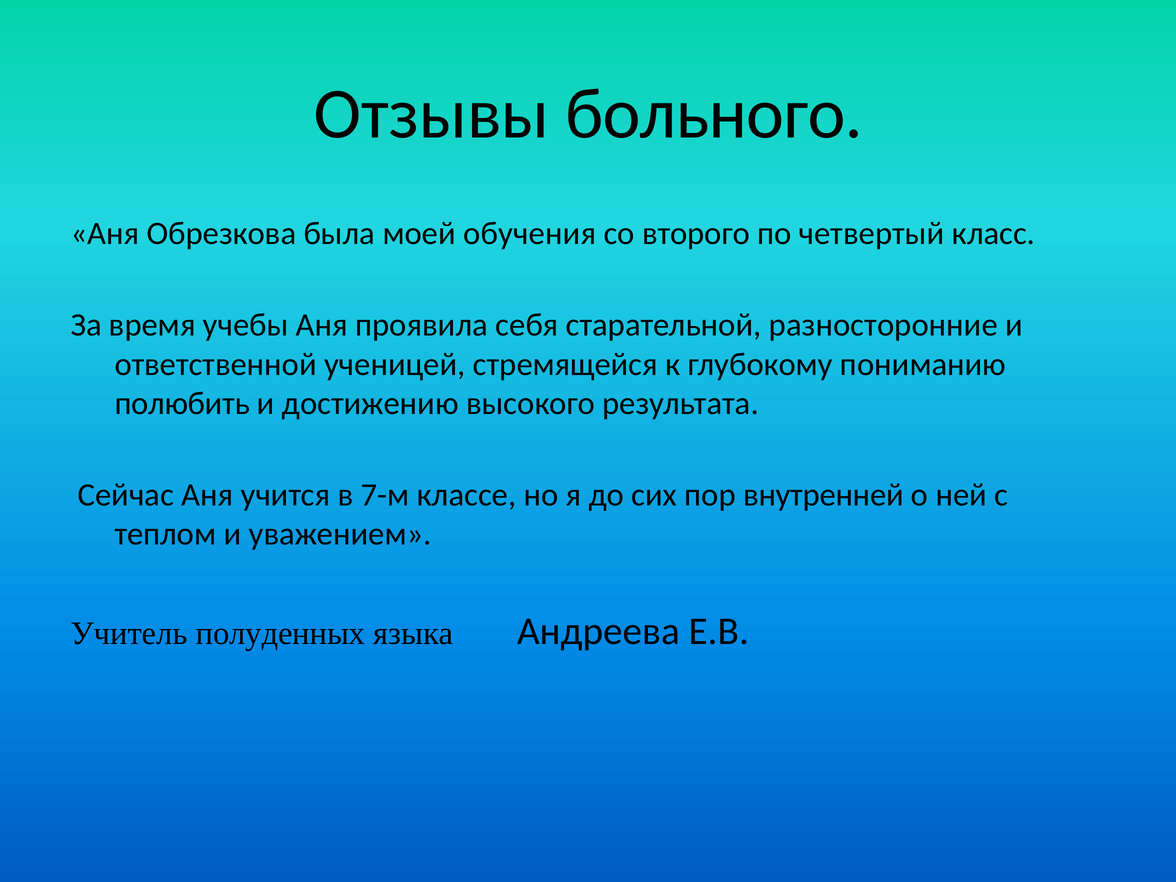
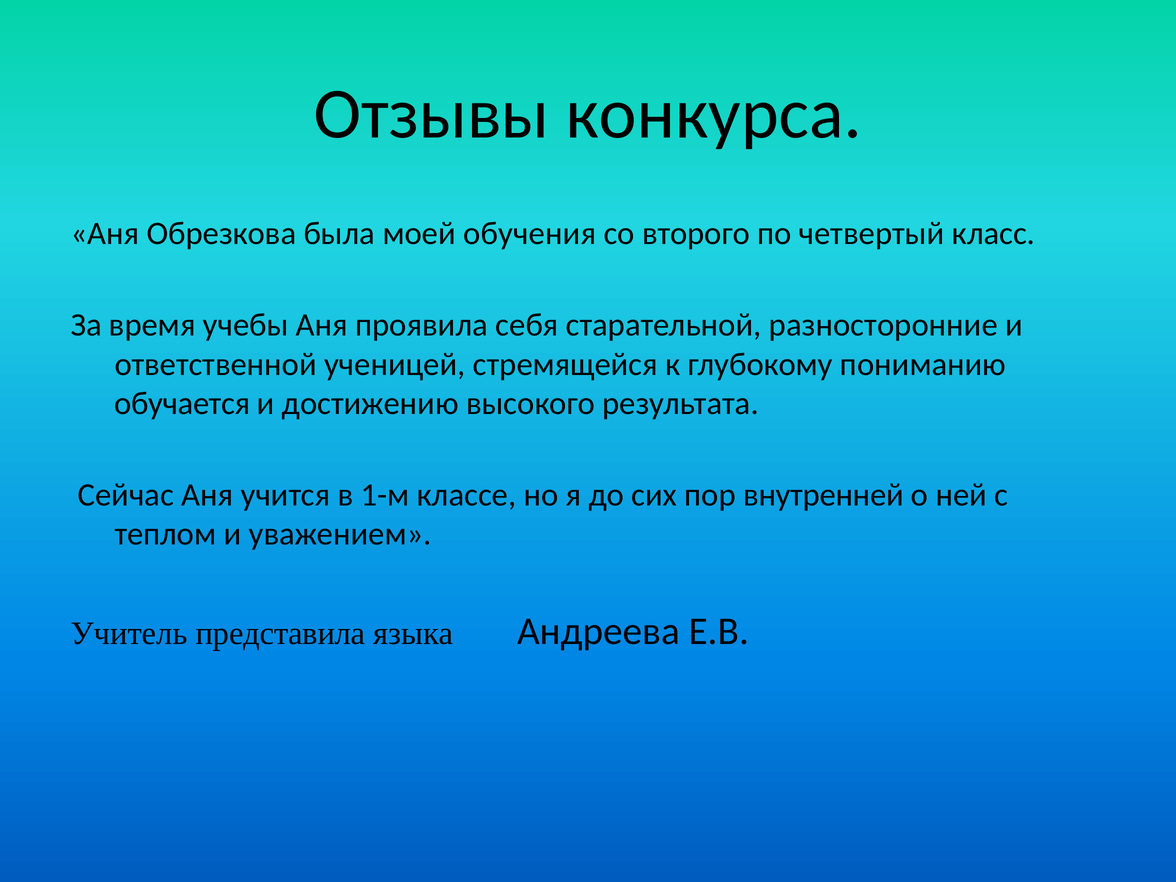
больного: больного -> конкурса
полюбить: полюбить -> обучается
7-м: 7-м -> 1-м
полуденных: полуденных -> представила
